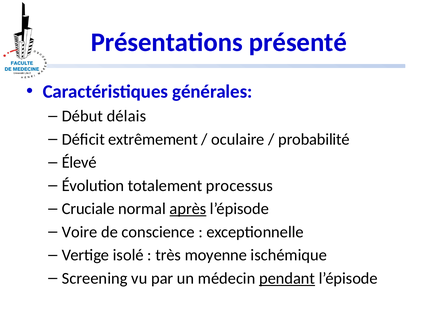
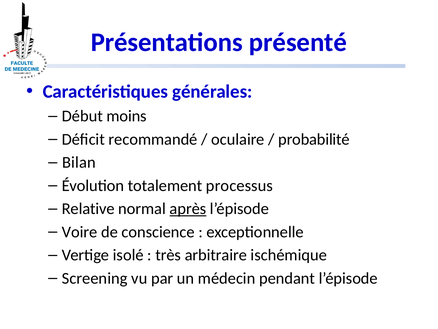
délais: délais -> moins
extrêmement: extrêmement -> recommandé
Élevé: Élevé -> Bilan
Cruciale: Cruciale -> Relative
moyenne: moyenne -> arbitraire
pendant underline: present -> none
